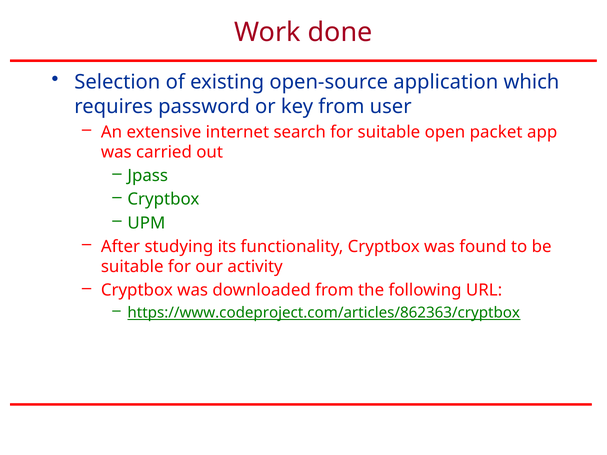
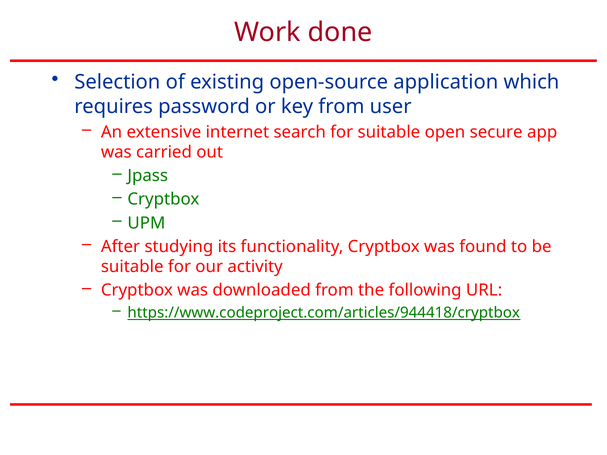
packet: packet -> secure
https://www.codeproject.com/articles/862363/cryptbox: https://www.codeproject.com/articles/862363/cryptbox -> https://www.codeproject.com/articles/944418/cryptbox
